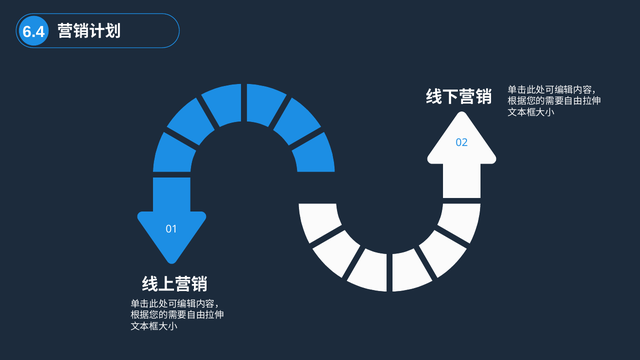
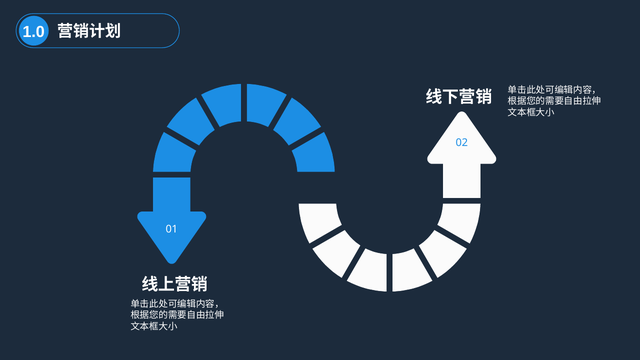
6.4: 6.4 -> 1.0
